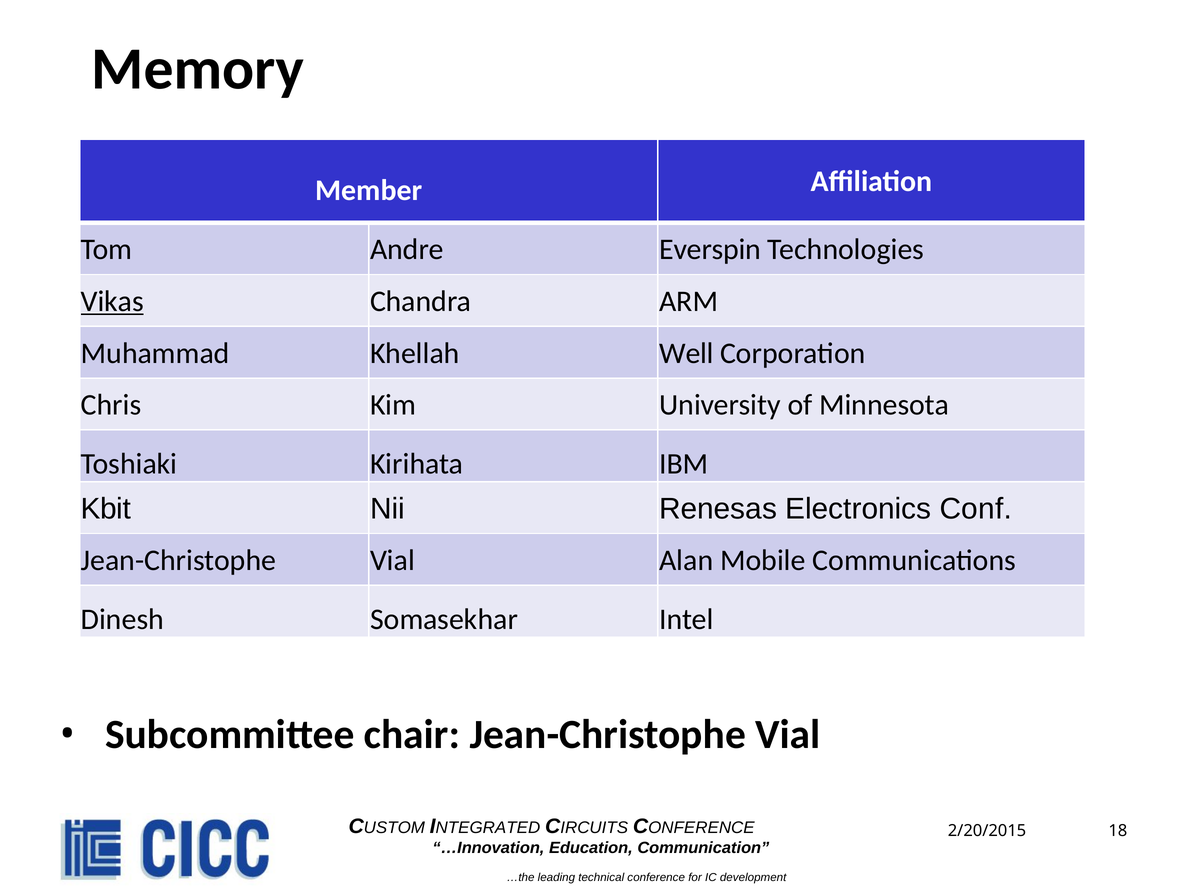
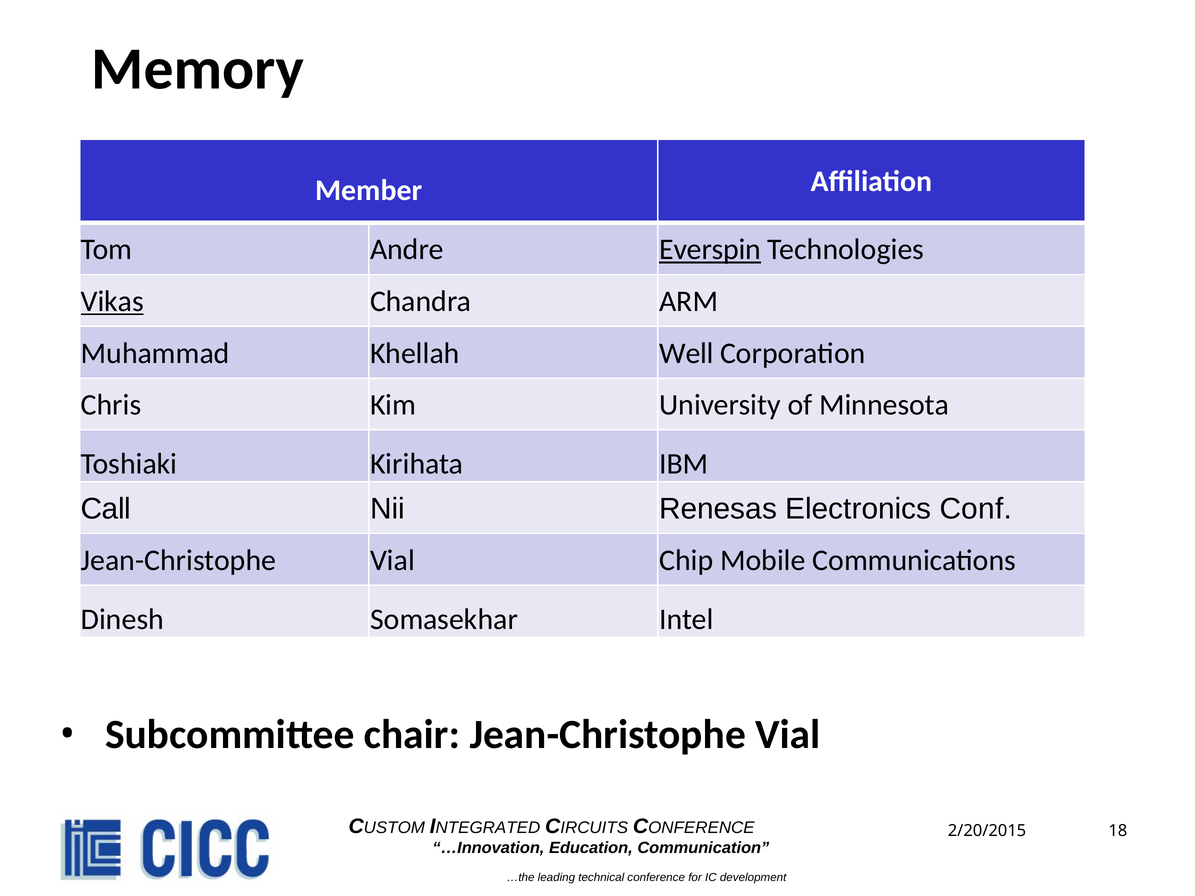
Everspin underline: none -> present
Kbit: Kbit -> Call
Alan: Alan -> Chip
